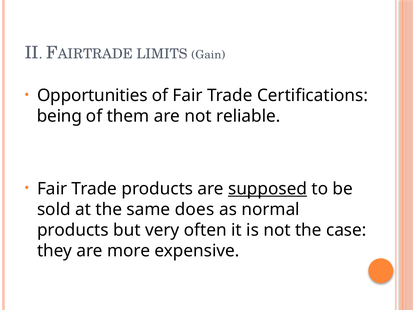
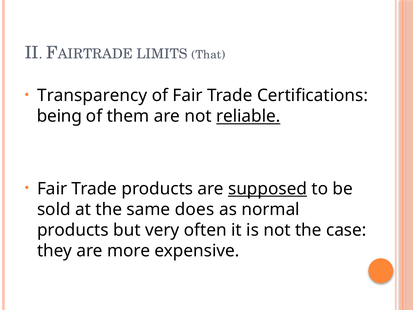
Gain: Gain -> That
Opportunities: Opportunities -> Transparency
reliable underline: none -> present
